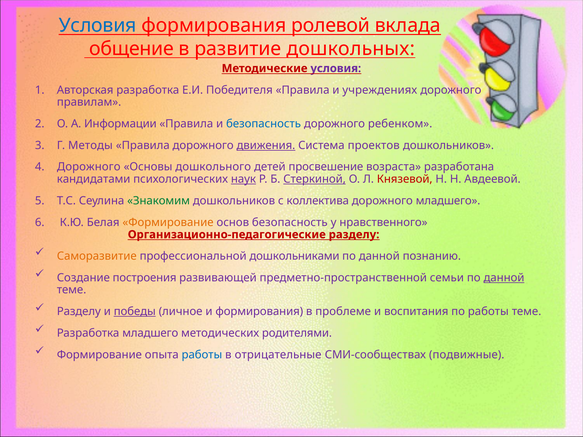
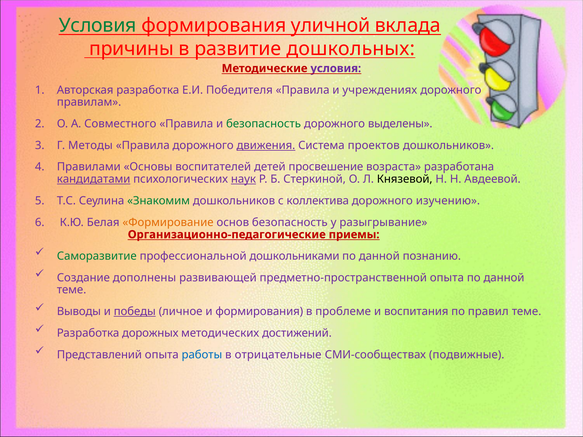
Условия at (98, 26) colour: blue -> green
ролевой: ролевой -> уличной
общение: общение -> причины
Информации: Информации -> Совместного
безопасность at (264, 124) colour: blue -> green
ребенком: ребенком -> выделены
Дорожного at (89, 167): Дорожного -> Правилами
дошкольного: дошкольного -> воспитателей
кандидатами underline: none -> present
Стеркиной underline: present -> none
Князевой colour: red -> black
дорожного младшего: младшего -> изучению
нравственного: нравственного -> разыгрывание
Организационно-педагогические разделу: разделу -> приемы
Саморазвитие colour: orange -> green
построения: построения -> дополнены
предметно-пространственной семьи: семьи -> опыта
данной at (504, 278) underline: present -> none
Разделу at (79, 312): Разделу -> Выводы
по работы: работы -> правил
Разработка младшего: младшего -> дорожных
родителями: родителями -> достижений
Формирование at (99, 355): Формирование -> Представлений
